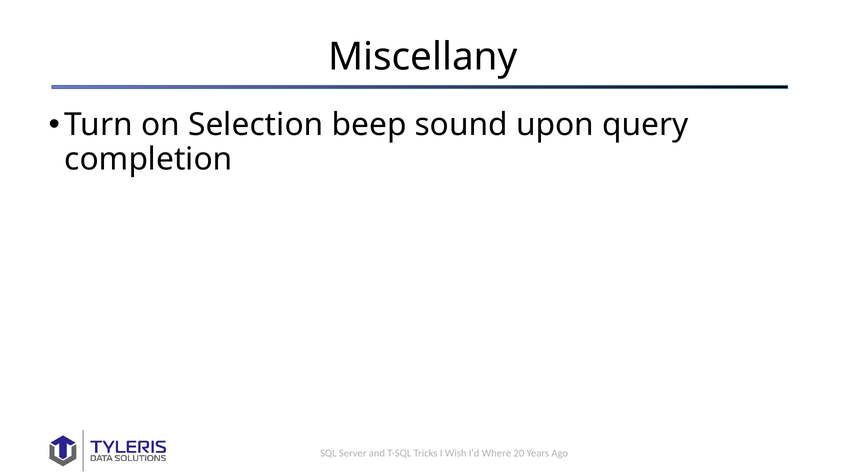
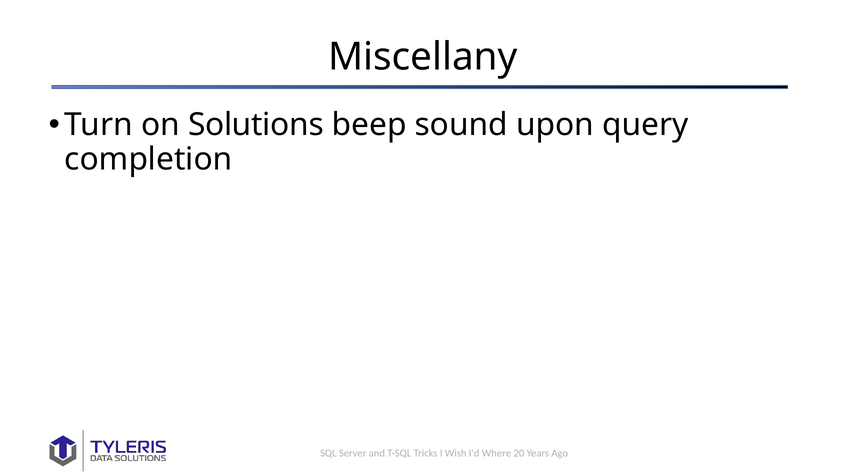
Selection: Selection -> Solutions
